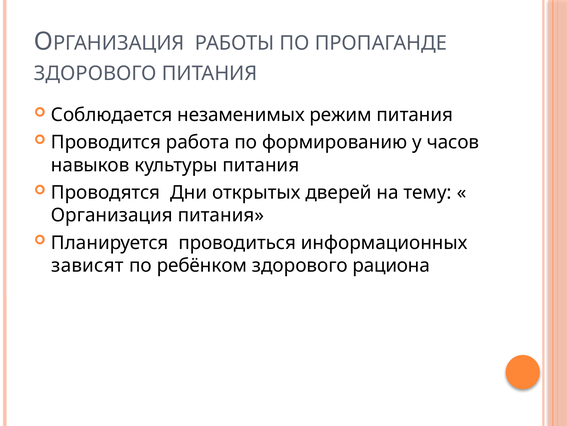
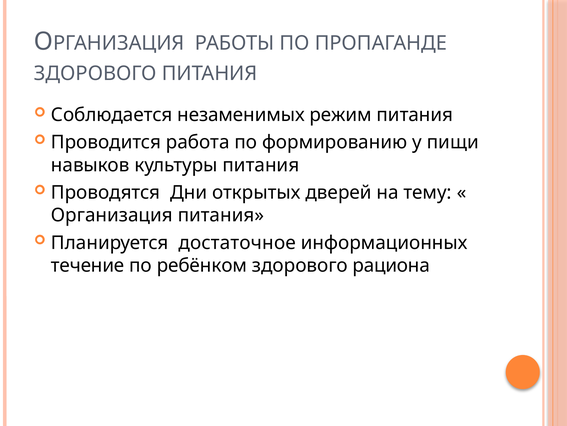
часов: часов -> пищи
проводиться: проводиться -> достаточное
зависят: зависят -> течение
